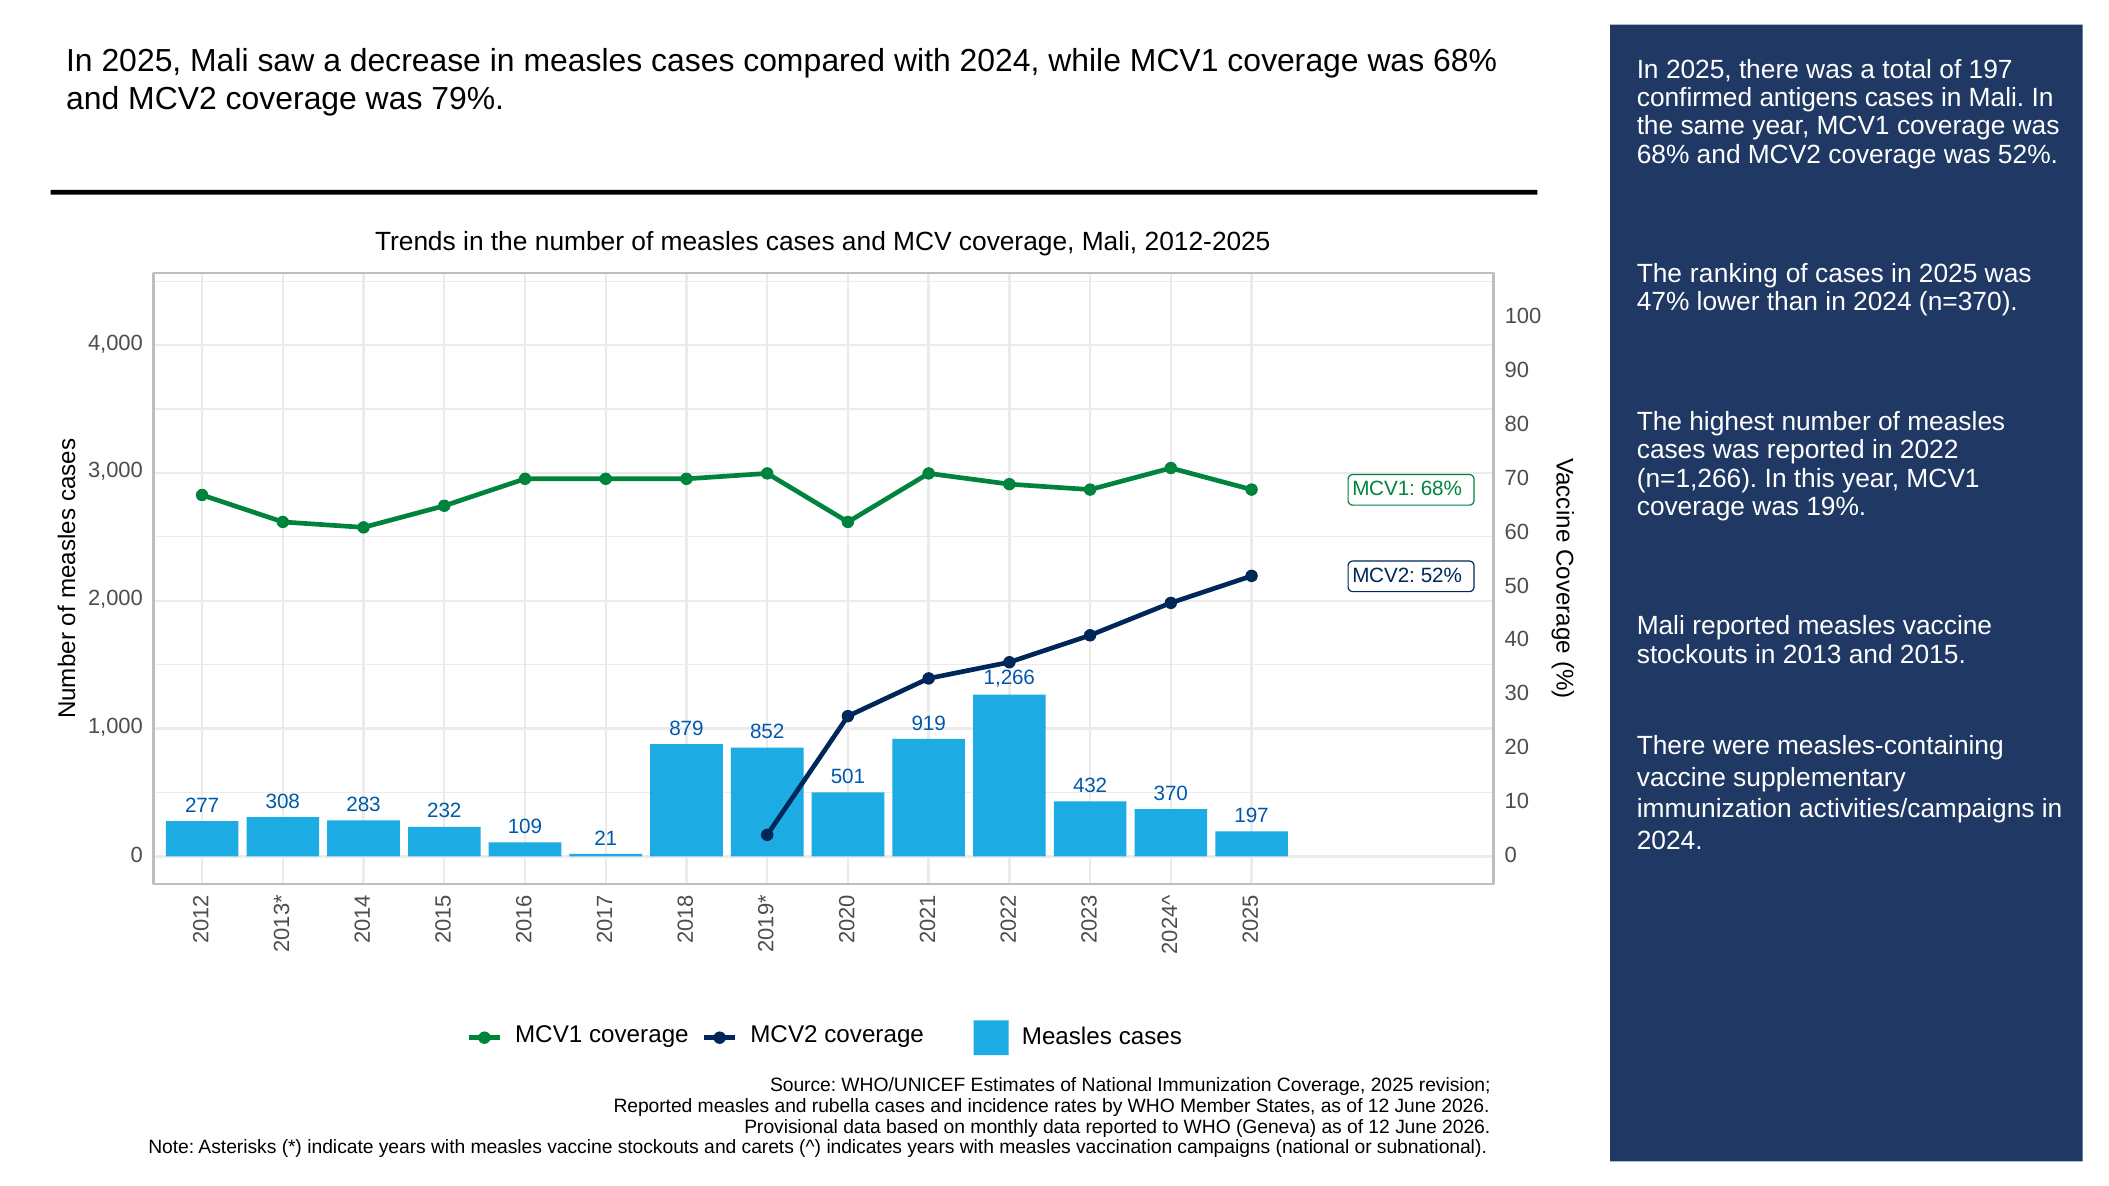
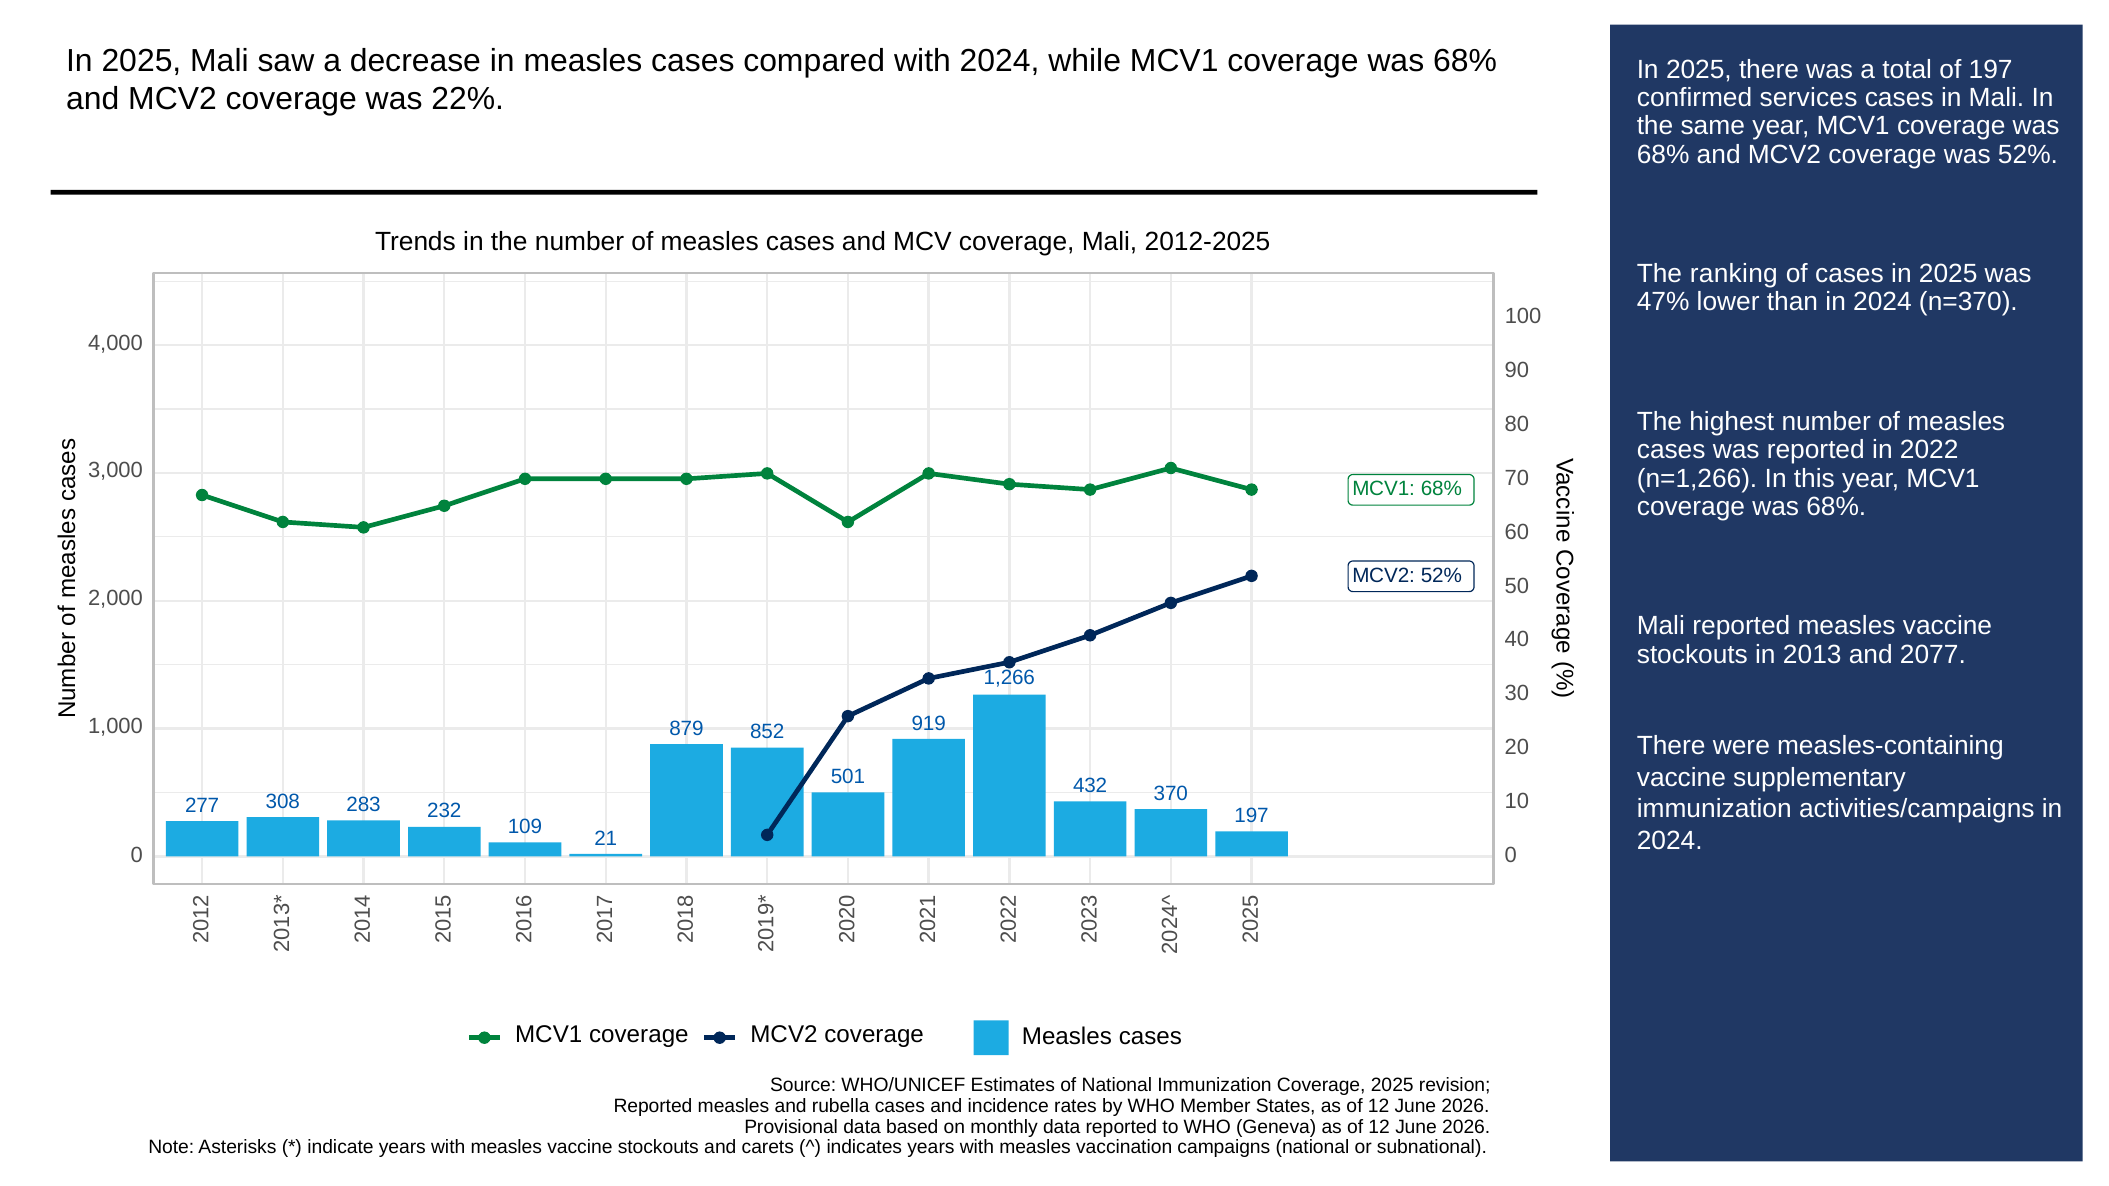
79%: 79% -> 22%
antigens: antigens -> services
19% at (1836, 507): 19% -> 68%
2015: 2015 -> 2077
